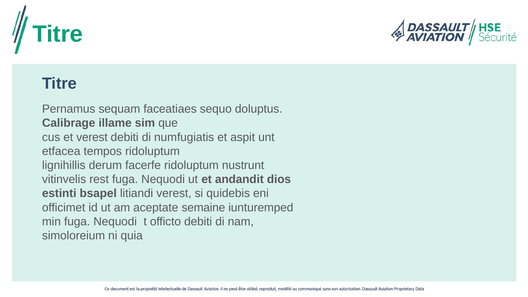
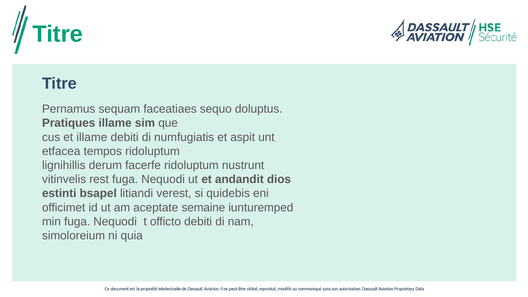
Calibrage: Calibrage -> Pratiques
et verest: verest -> illame
